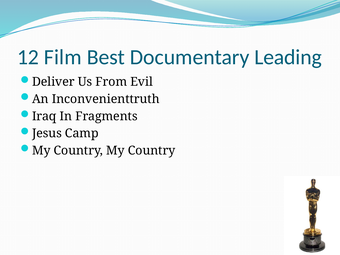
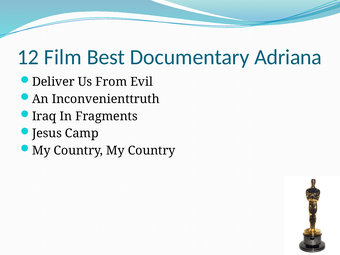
Leading: Leading -> Adriana
